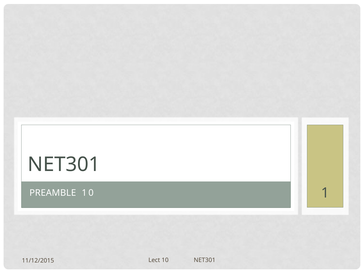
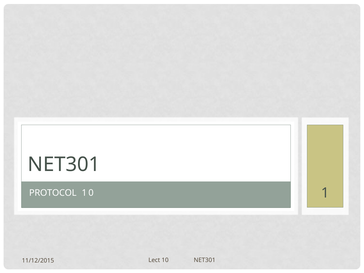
PREAMBLE: PREAMBLE -> PROTOCOL
